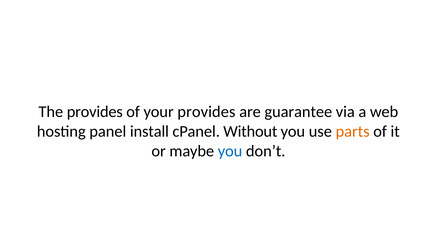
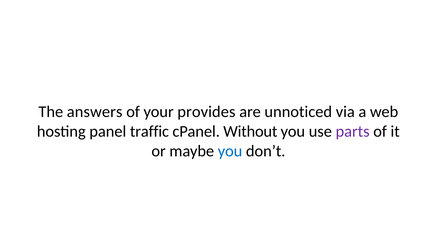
The provides: provides -> answers
guarantee: guarantee -> unnoticed
install: install -> traffic
parts colour: orange -> purple
